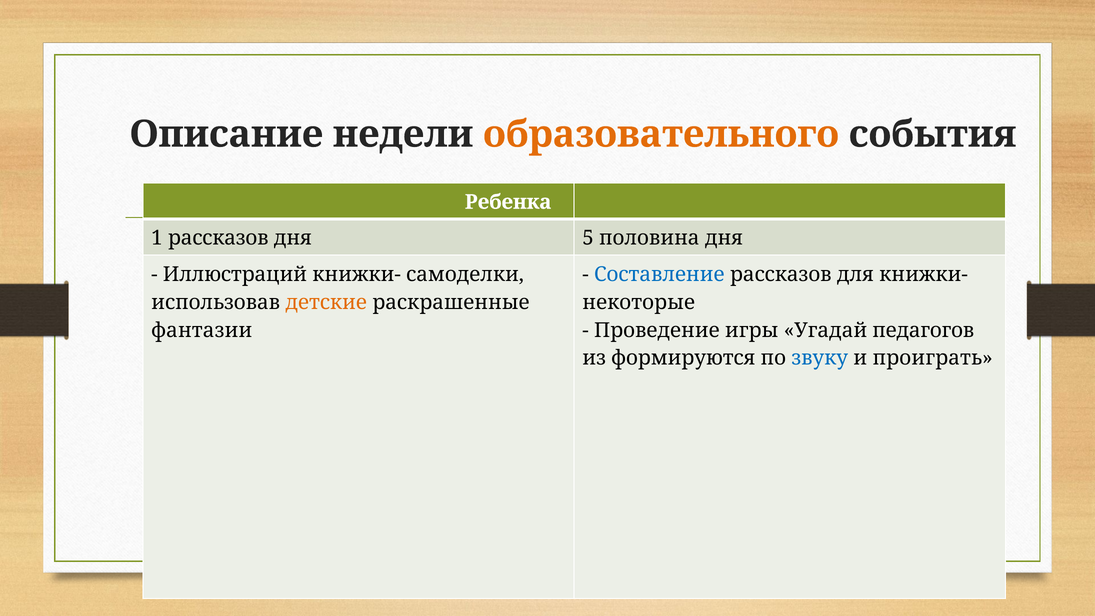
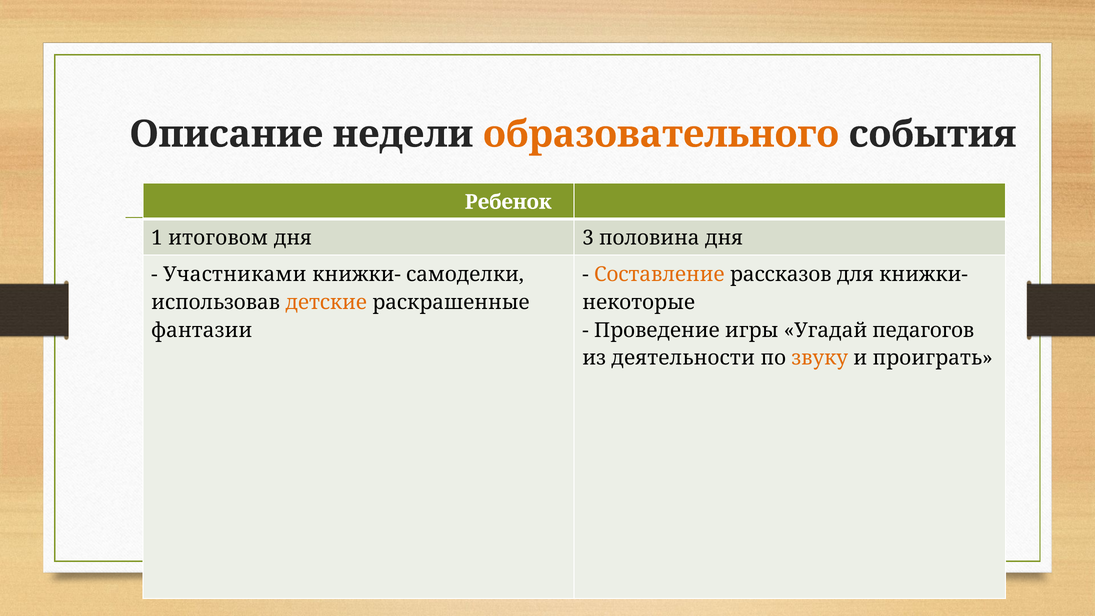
Ребенка: Ребенка -> Ребенок
1 рассказов: рассказов -> итоговом
5: 5 -> 3
Иллюстраций: Иллюстраций -> Участниками
Составление colour: blue -> orange
формируются: формируются -> деятельности
звуку colour: blue -> orange
